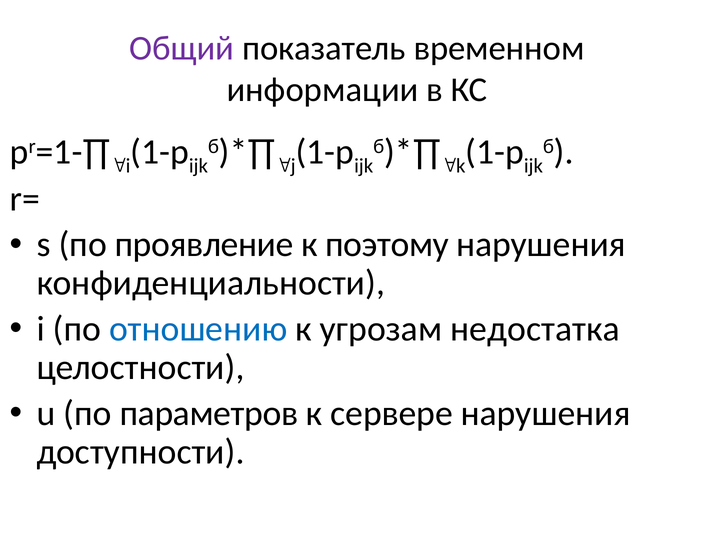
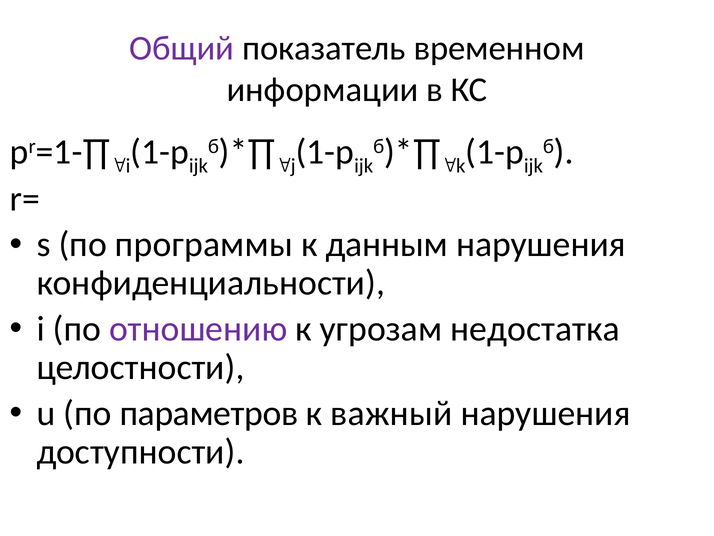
проявление: проявление -> программы
поэтому: поэтому -> данным
отношению colour: blue -> purple
сервере: сервере -> важный
